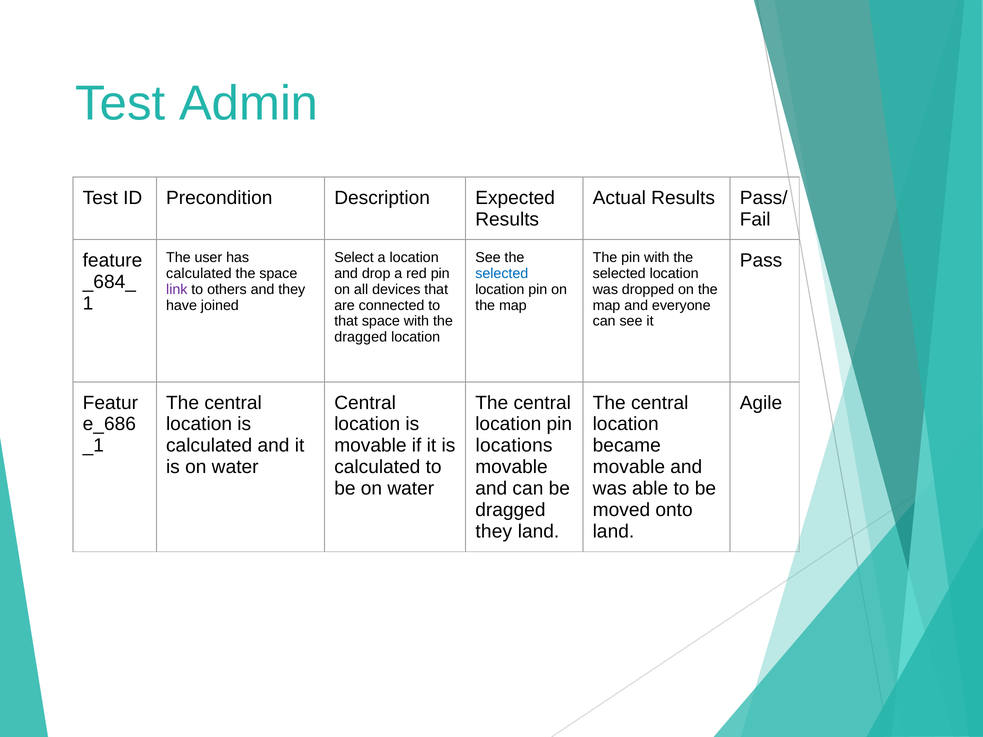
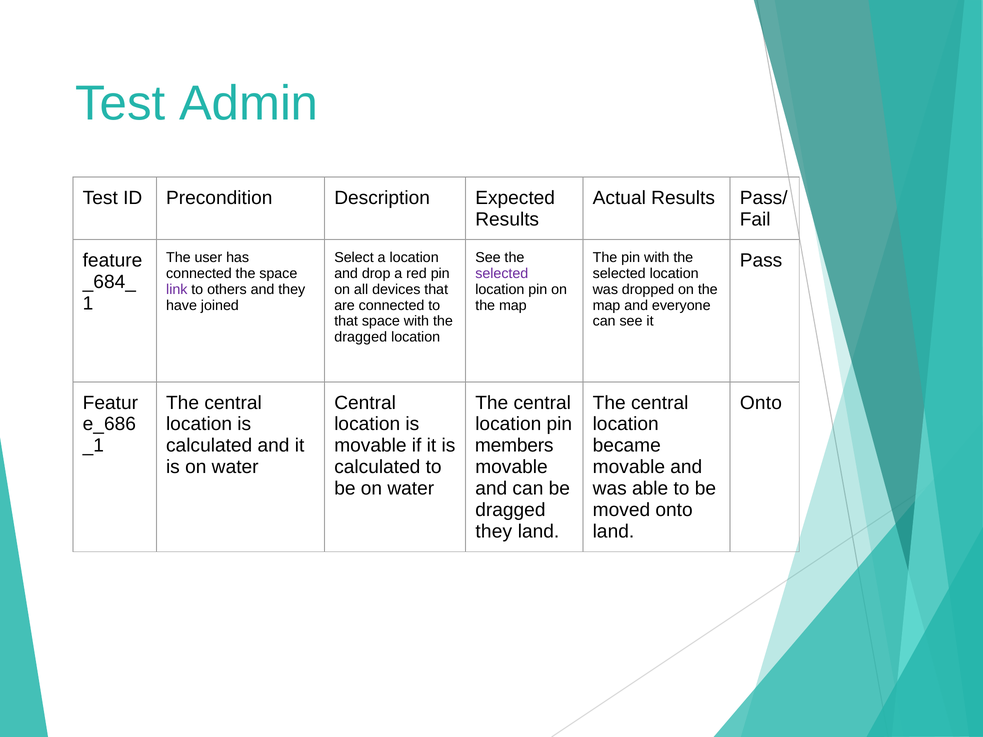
calculated at (199, 274): calculated -> connected
selected at (502, 274) colour: blue -> purple
Agile at (761, 403): Agile -> Onto
locations: locations -> members
